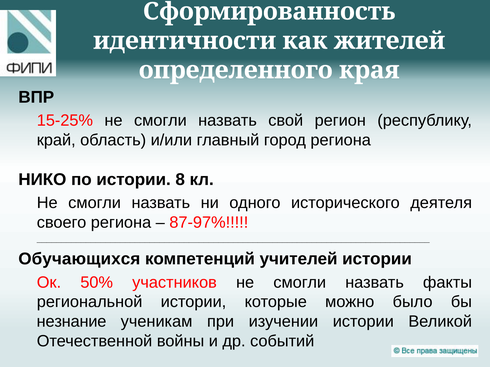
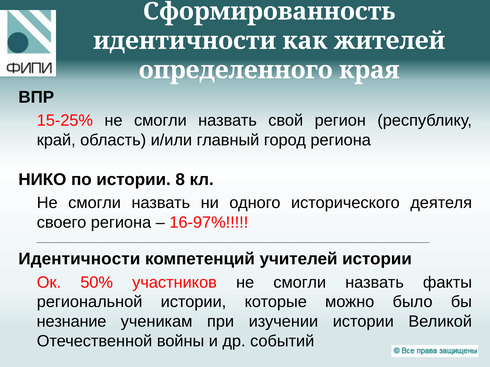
87-97%: 87-97% -> 16-97%
Обучающихся at (79, 259): Обучающихся -> Идентичности
